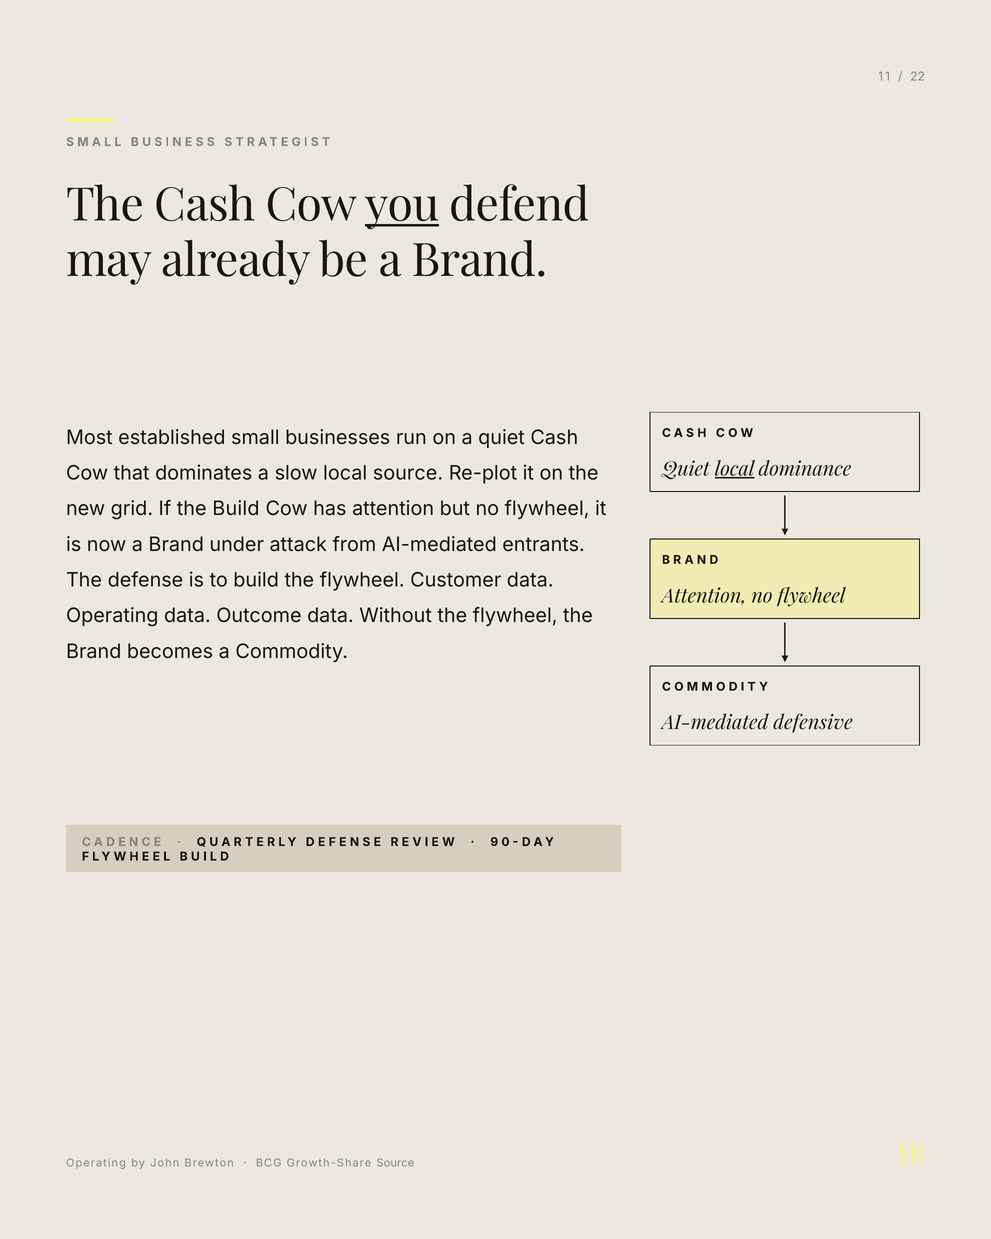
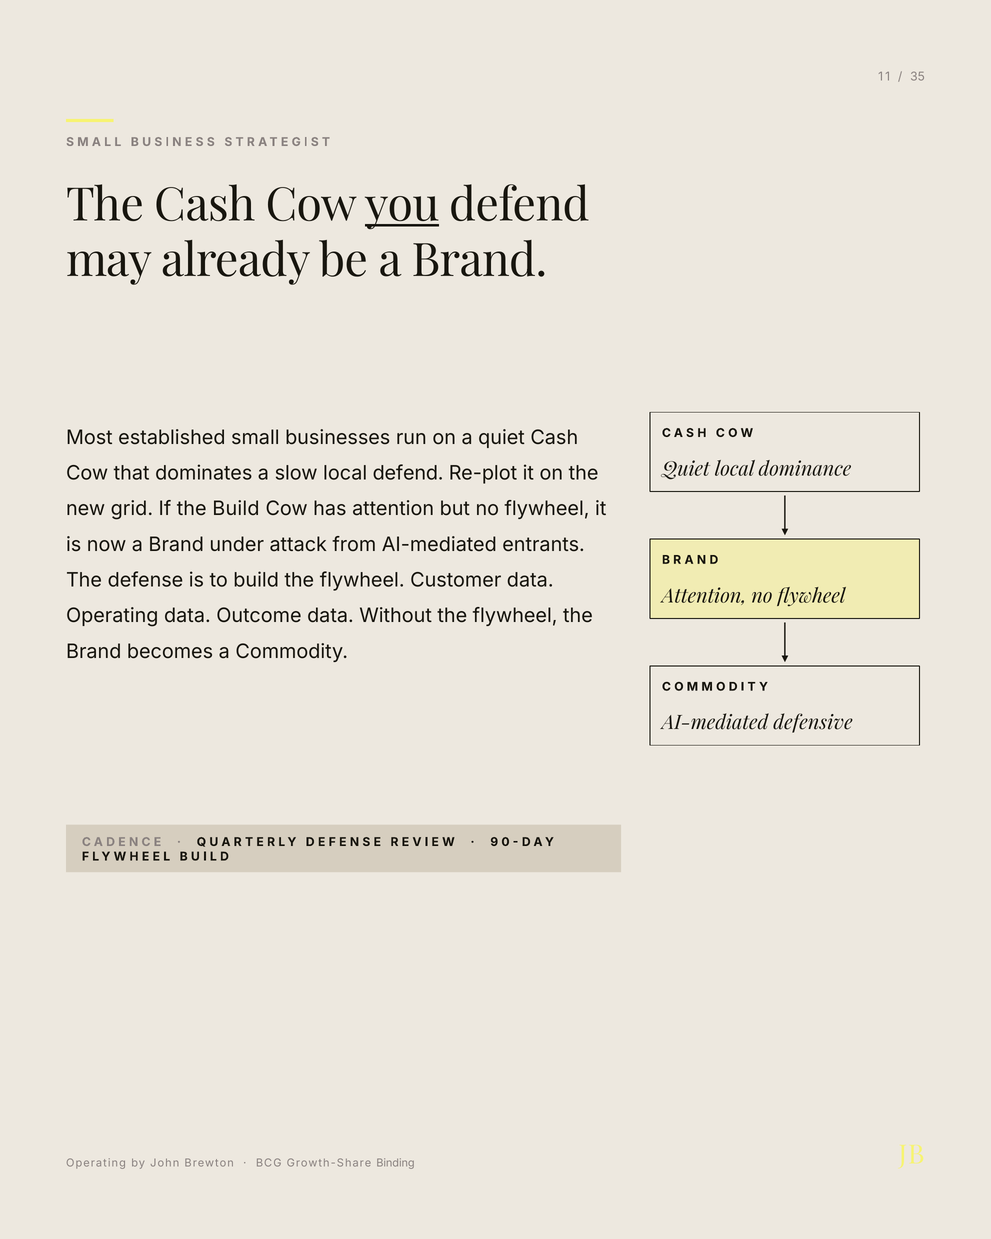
22: 22 -> 35
local at (735, 469) underline: present -> none
local source: source -> defend
Growth-Share Source: Source -> Binding
